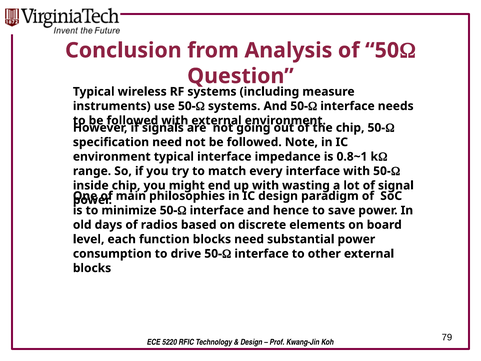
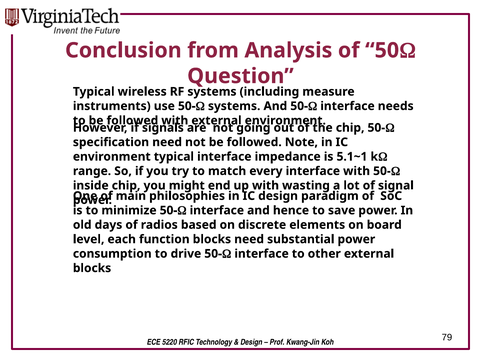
0.8~1: 0.8~1 -> 5.1~1
